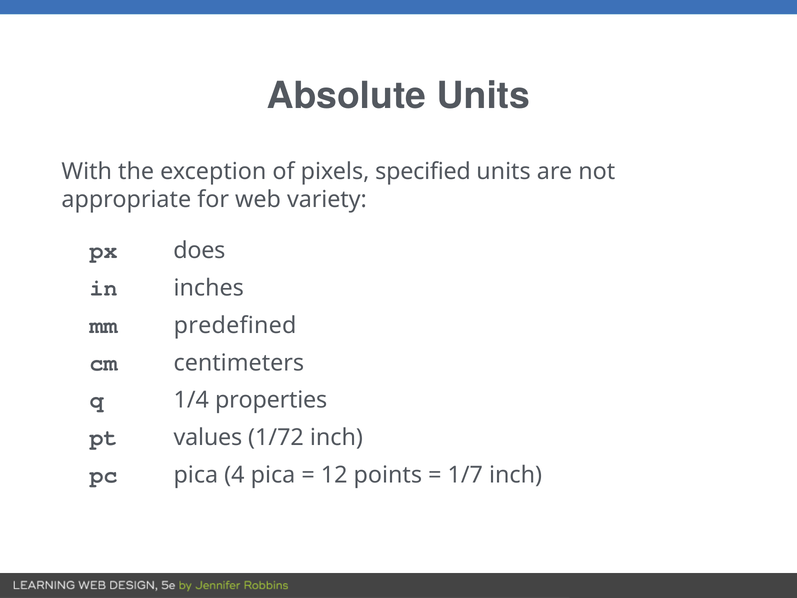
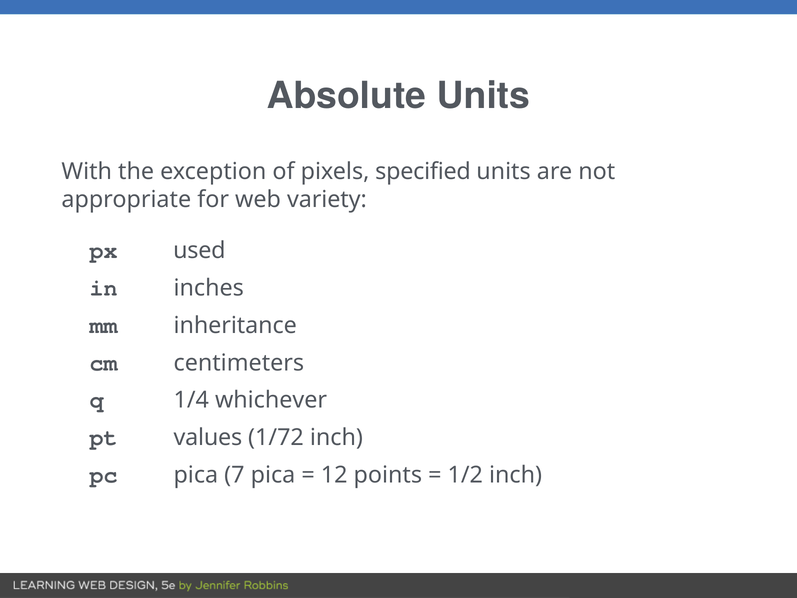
does: does -> used
predefined: predefined -> inheritance
properties: properties -> whichever
4: 4 -> 7
1/7: 1/7 -> 1/2
